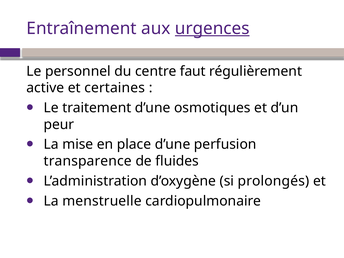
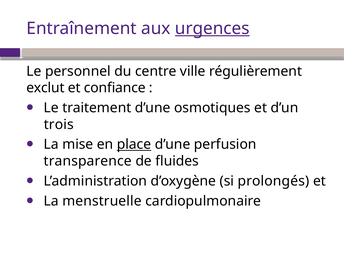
faut: faut -> ville
active: active -> exclut
certaines: certaines -> confiance
peur: peur -> trois
place underline: none -> present
